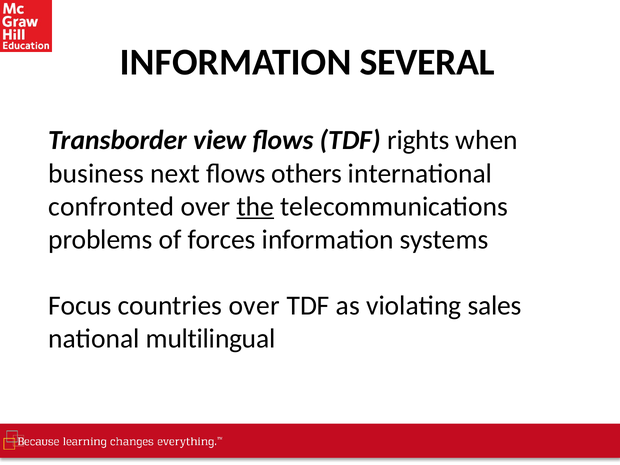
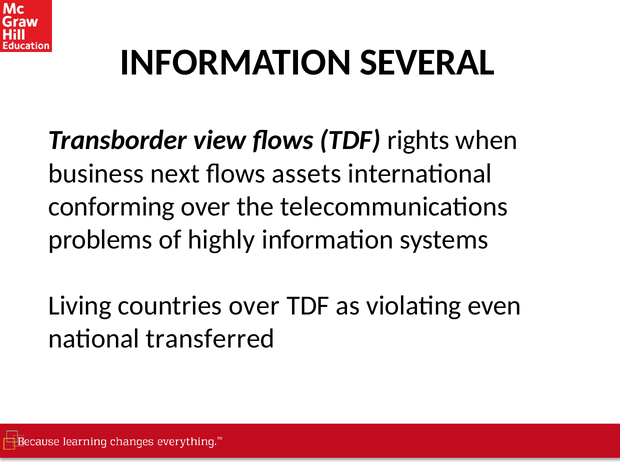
others: others -> assets
confronted: confronted -> conforming
the underline: present -> none
forces: forces -> highly
Focus: Focus -> Living
sales: sales -> even
multilingual: multilingual -> transferred
